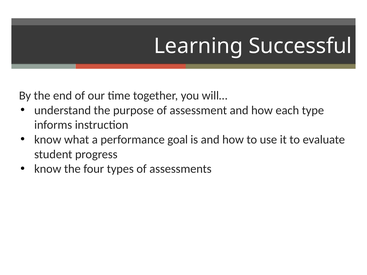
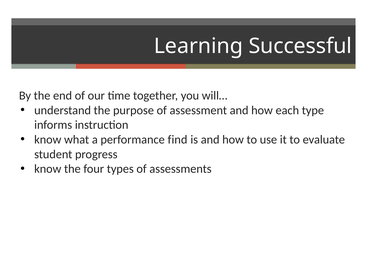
goal: goal -> find
